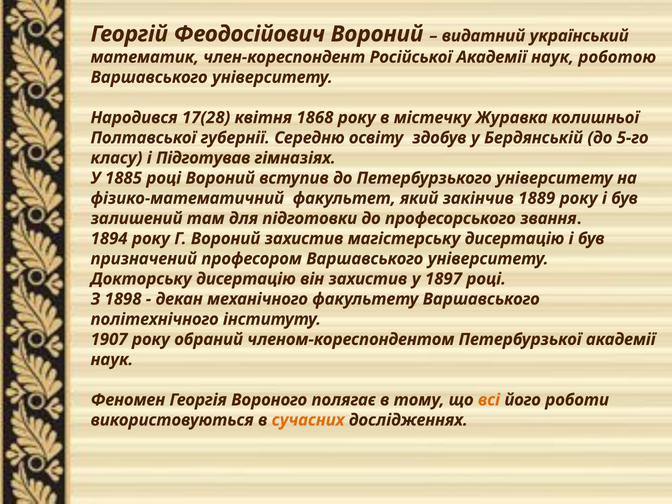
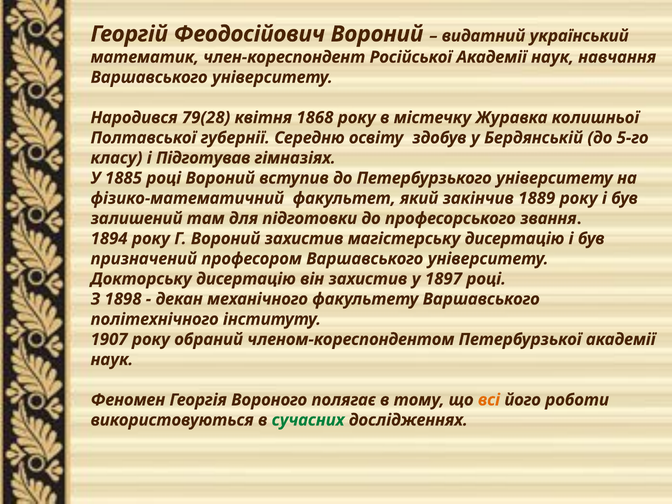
роботою: роботою -> навчання
17(28: 17(28 -> 79(28
сучасних colour: orange -> green
